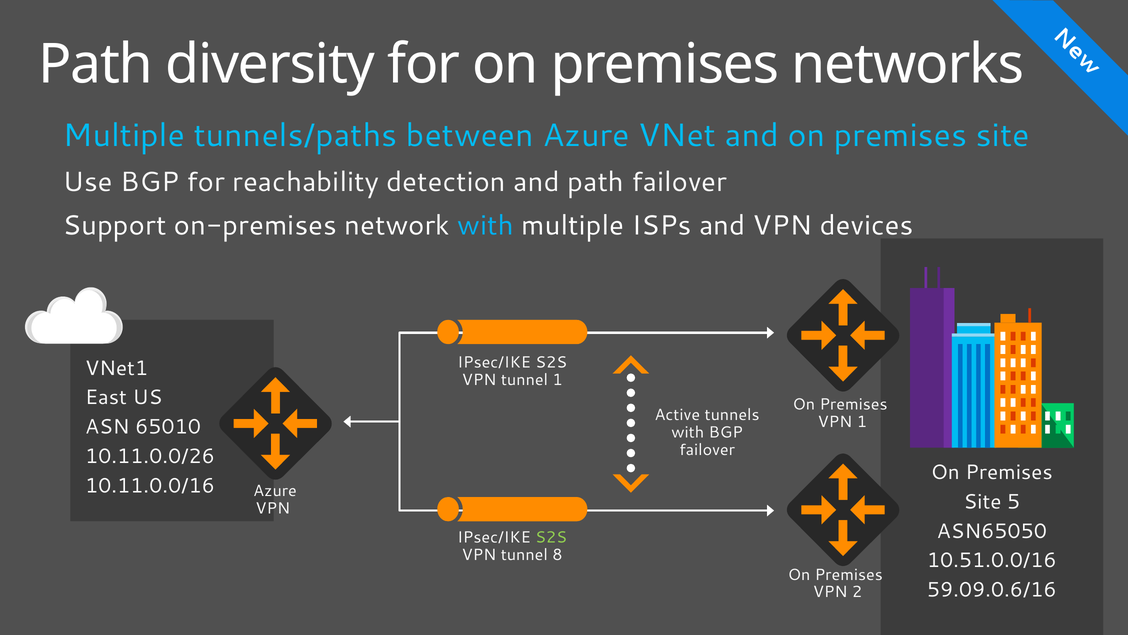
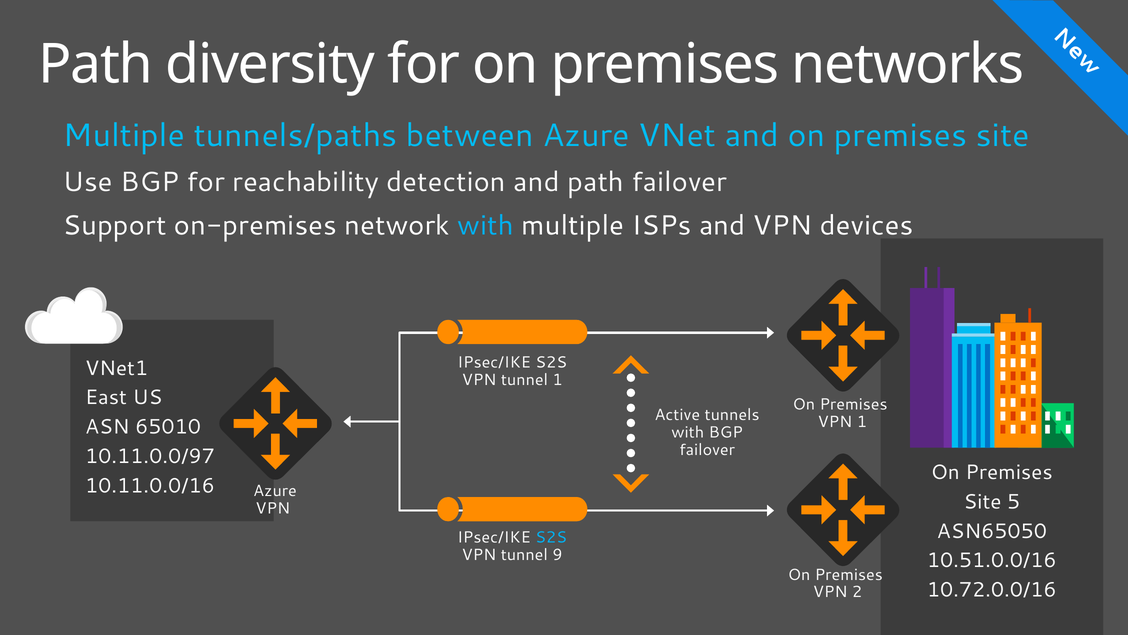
10.11.0.0/26: 10.11.0.0/26 -> 10.11.0.0/97
S2S at (551, 537) colour: light green -> light blue
8: 8 -> 9
59.09.0.6/16: 59.09.0.6/16 -> 10.72.0.0/16
